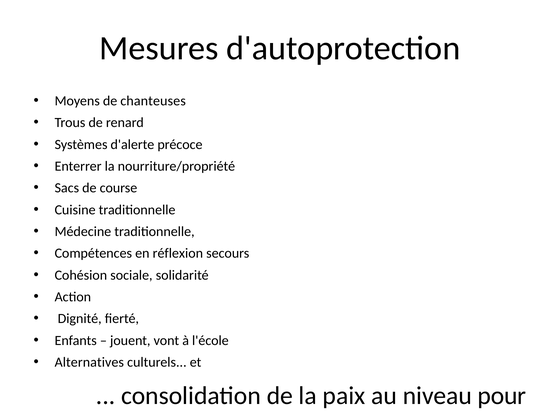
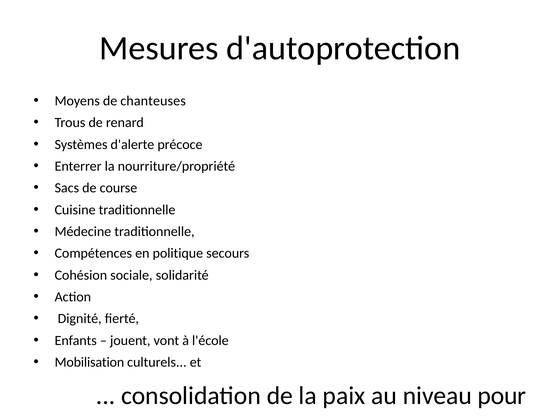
réflexion: réflexion -> politique
Alternatives: Alternatives -> Mobilisation
